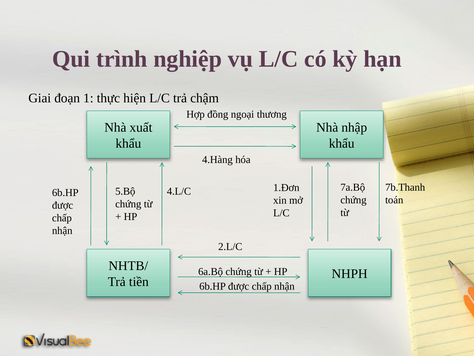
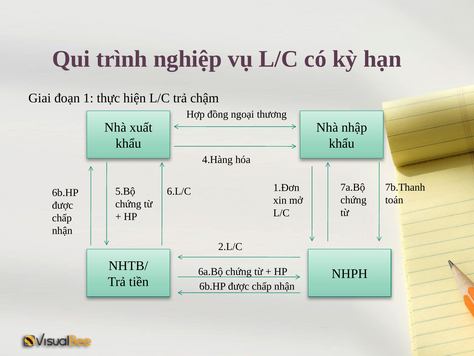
4.L/C: 4.L/C -> 6.L/C
